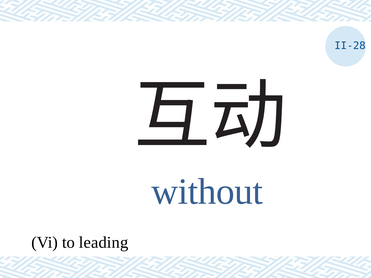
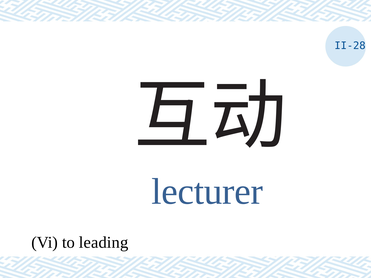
without: without -> lecturer
